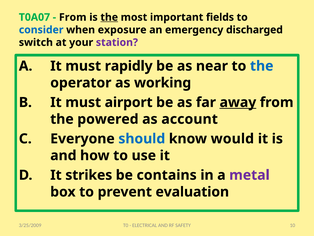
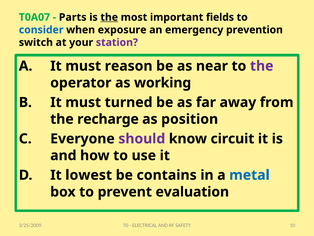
From at (73, 17): From -> Parts
discharged: discharged -> prevention
rapidly: rapidly -> reason
the at (262, 66) colour: blue -> purple
airport: airport -> turned
away underline: present -> none
powered: powered -> recharge
account: account -> position
should colour: blue -> purple
would: would -> circuit
strikes: strikes -> lowest
metal colour: purple -> blue
